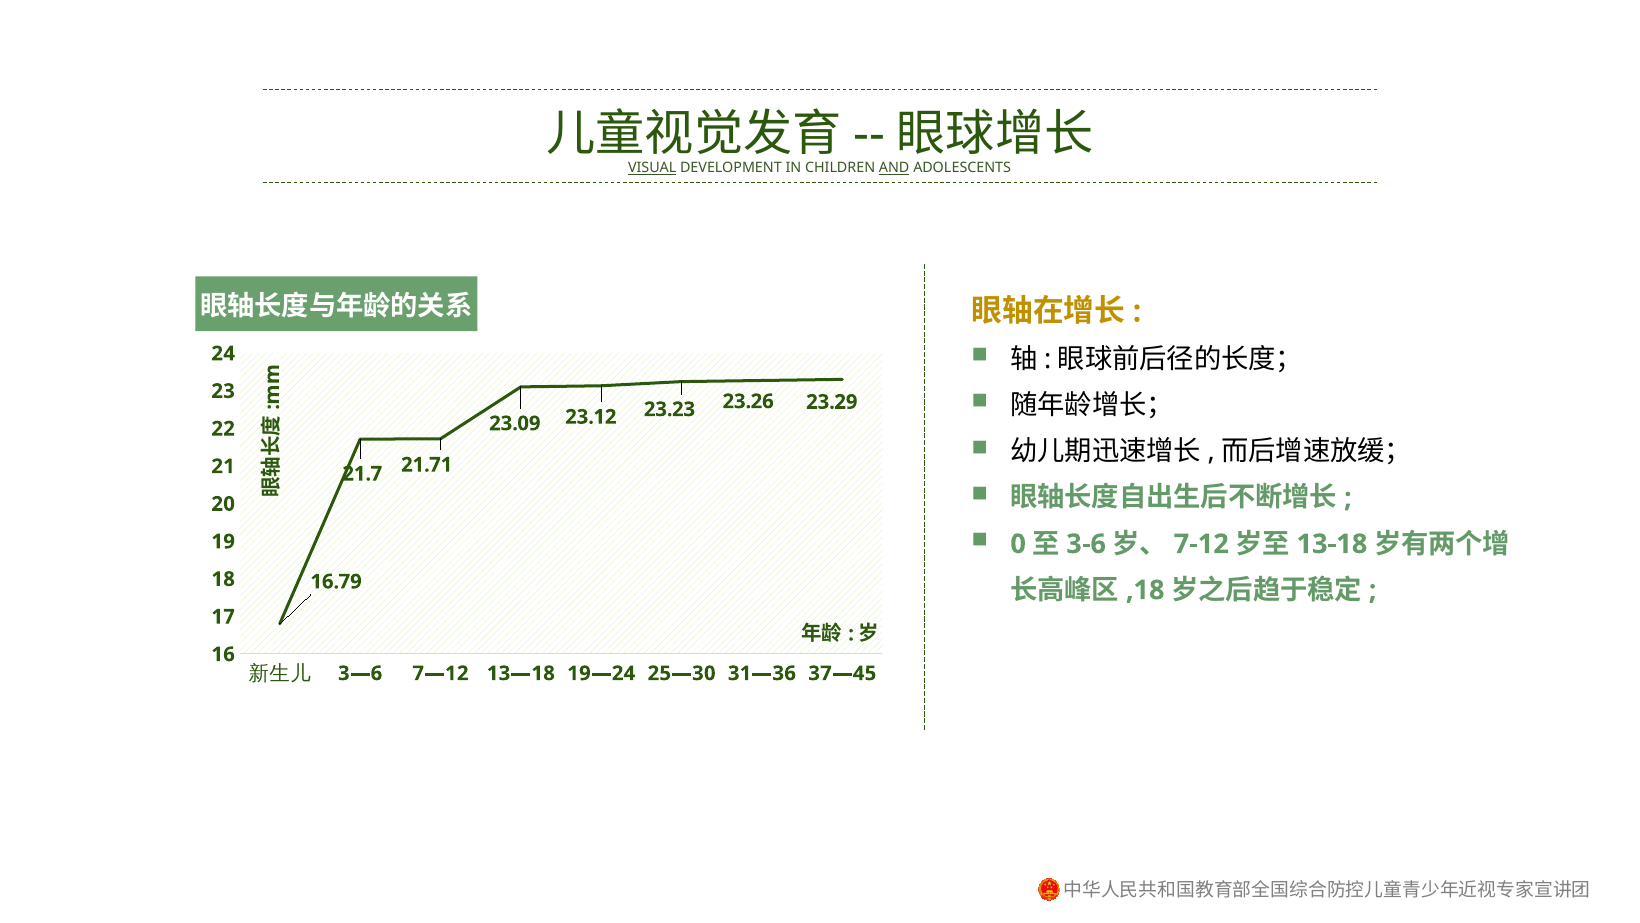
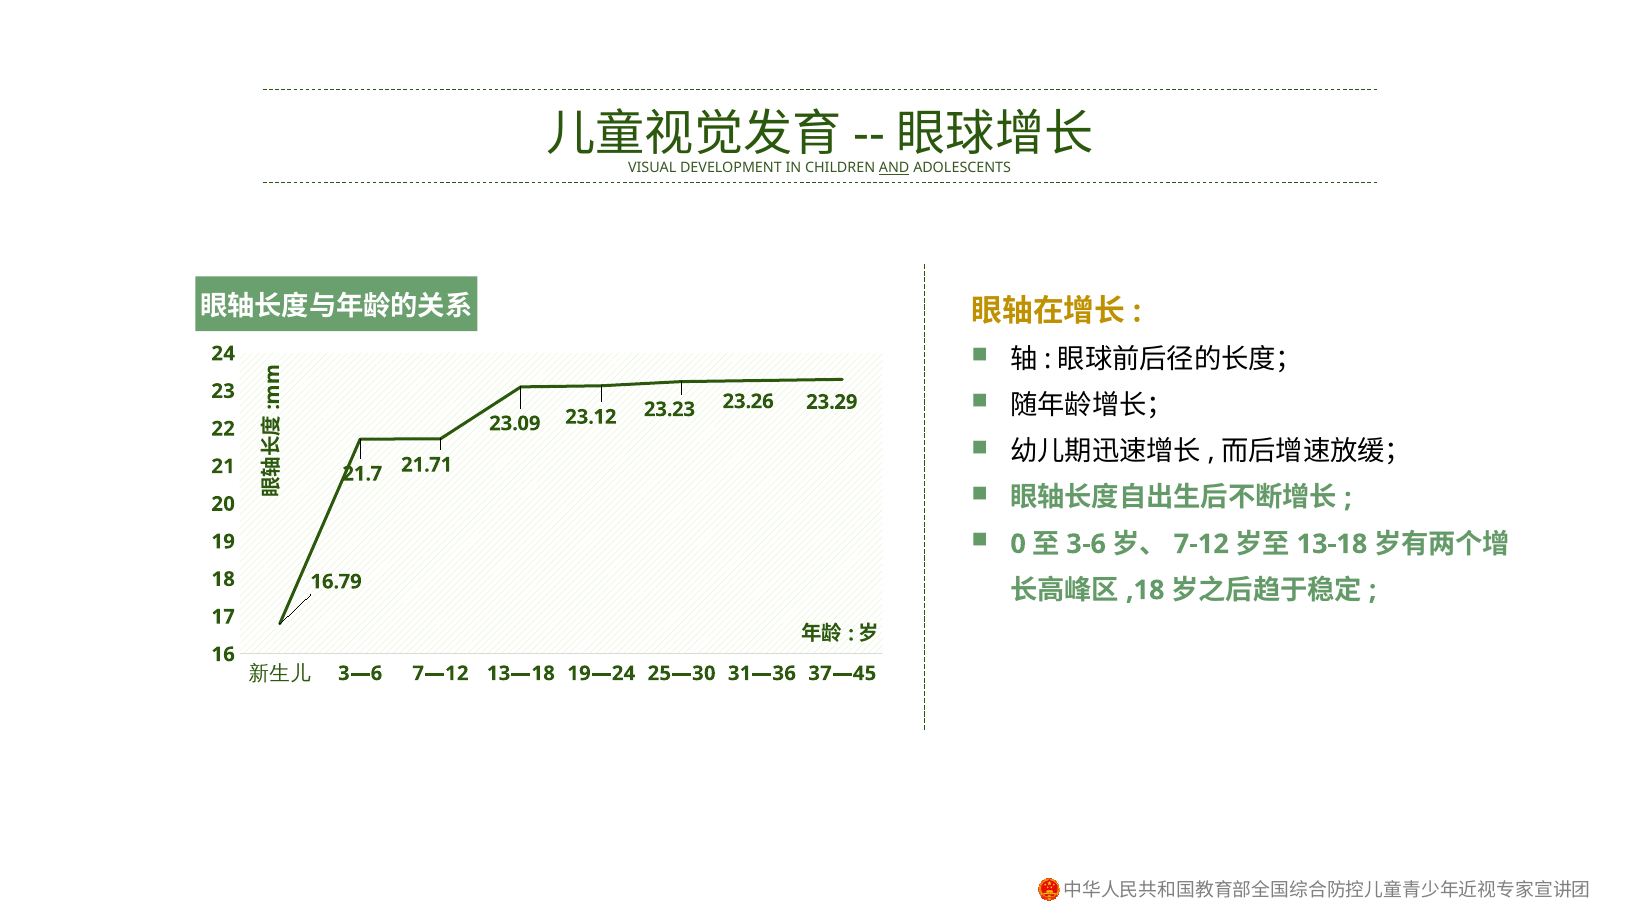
VISUAL underline: present -> none
